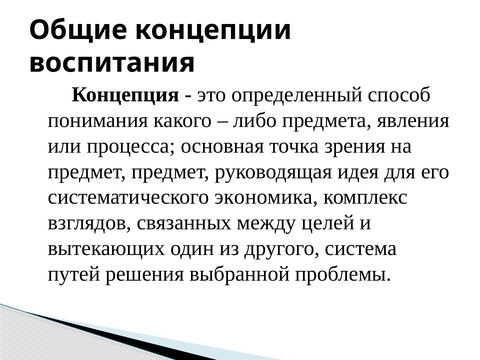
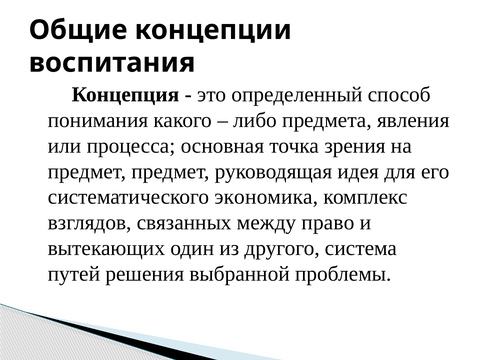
целей: целей -> право
